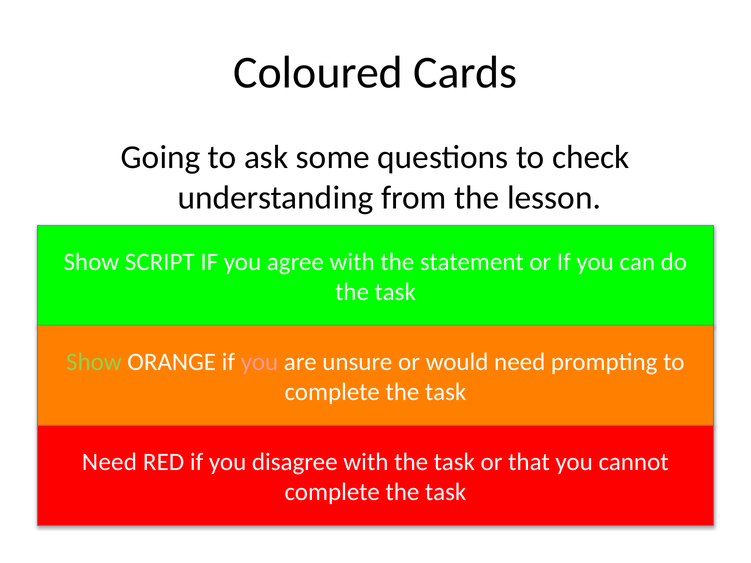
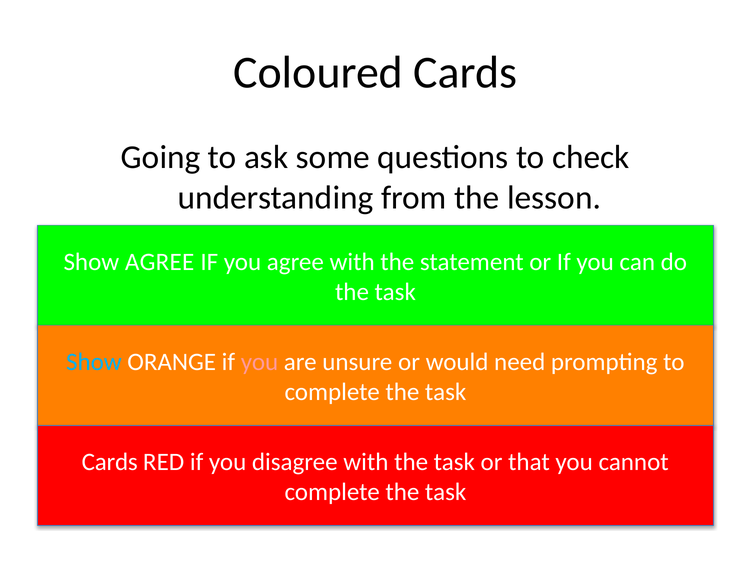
Show SCRIPT: SCRIPT -> AGREE
Show at (94, 362) colour: light green -> light blue
Need at (109, 462): Need -> Cards
